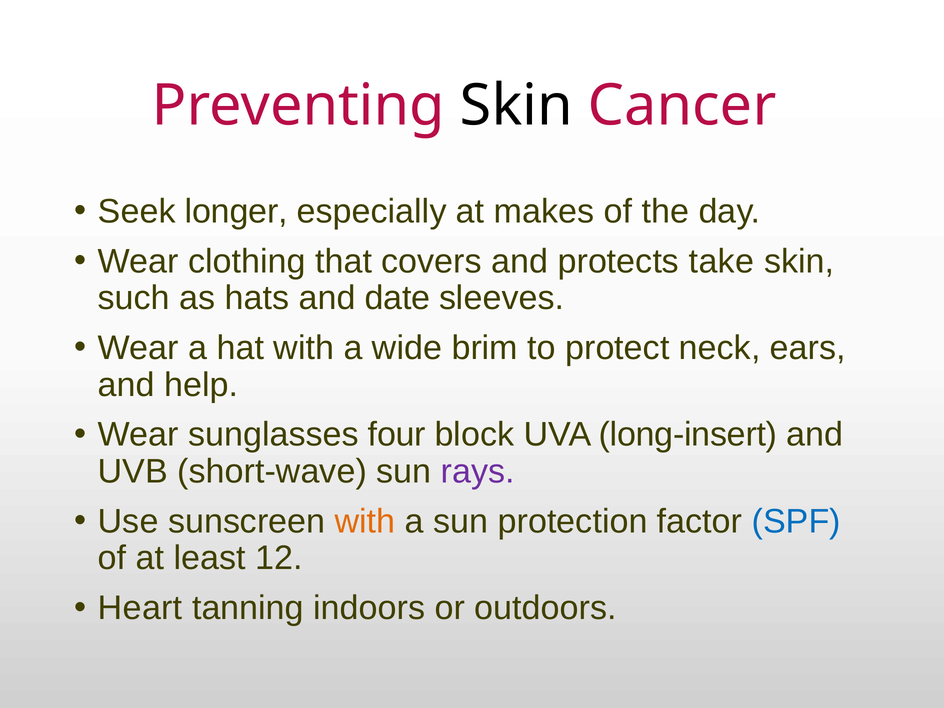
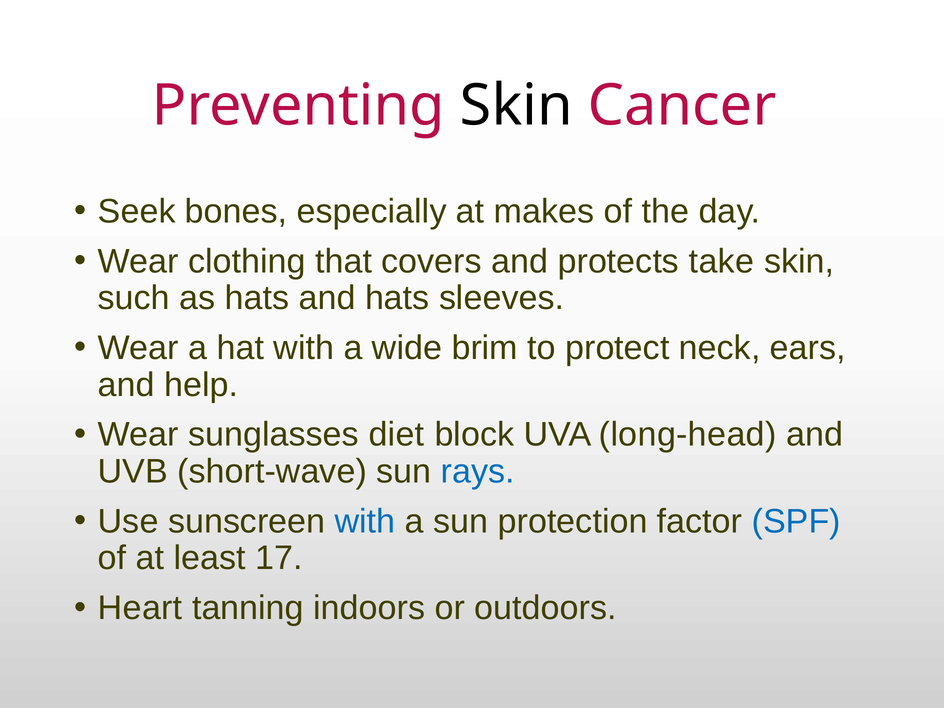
longer: longer -> bones
and date: date -> hats
four: four -> diet
long-insert: long-insert -> long-head
rays colour: purple -> blue
with at (365, 521) colour: orange -> blue
12: 12 -> 17
